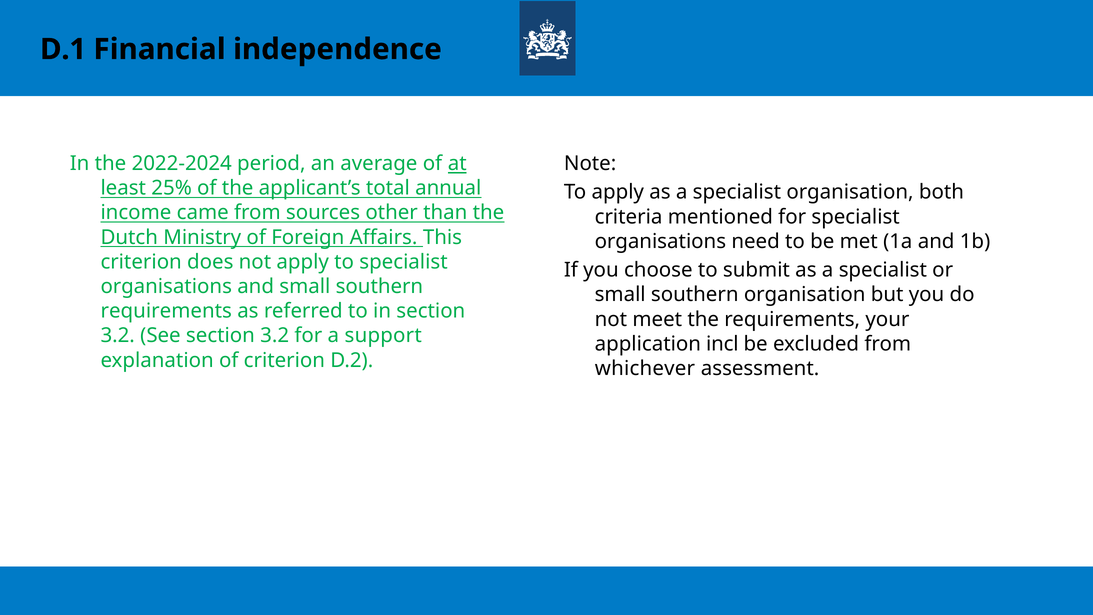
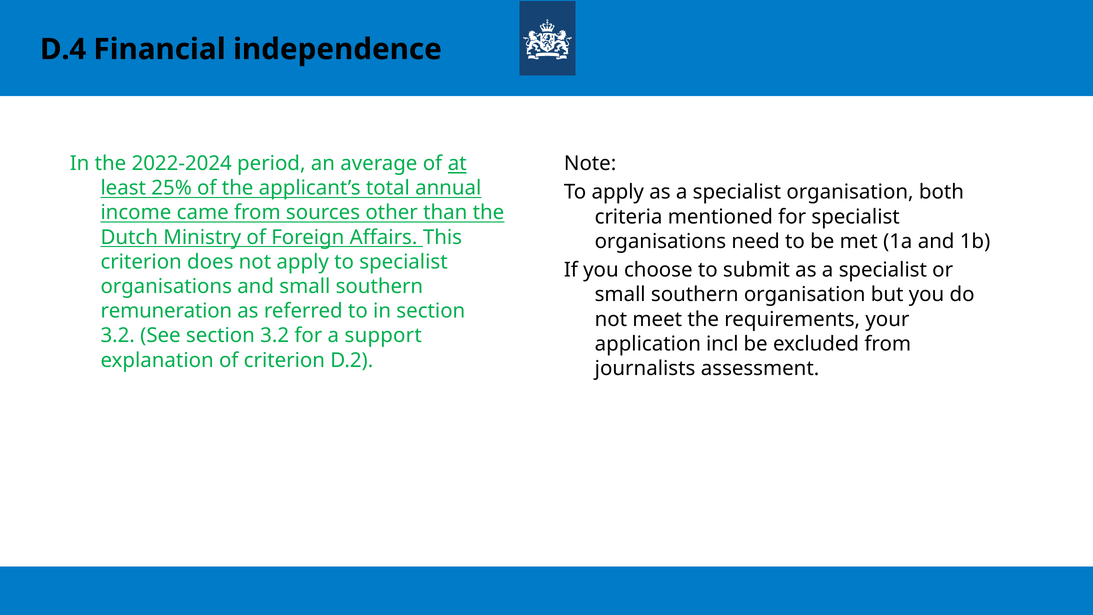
D.1: D.1 -> D.4
requirements at (166, 311): requirements -> remuneration
whichever: whichever -> journalists
